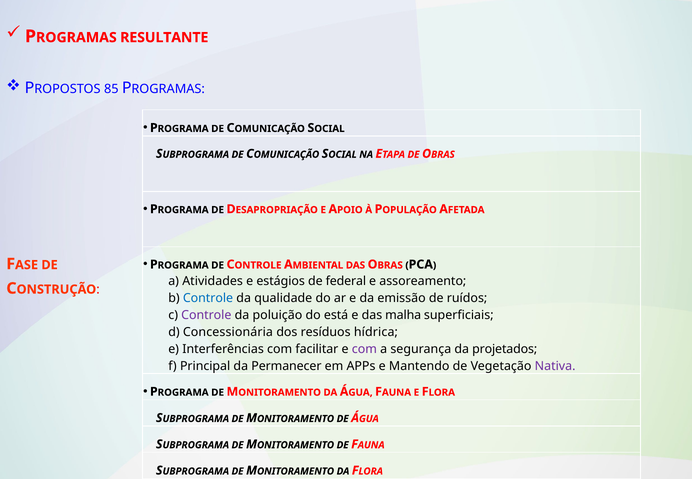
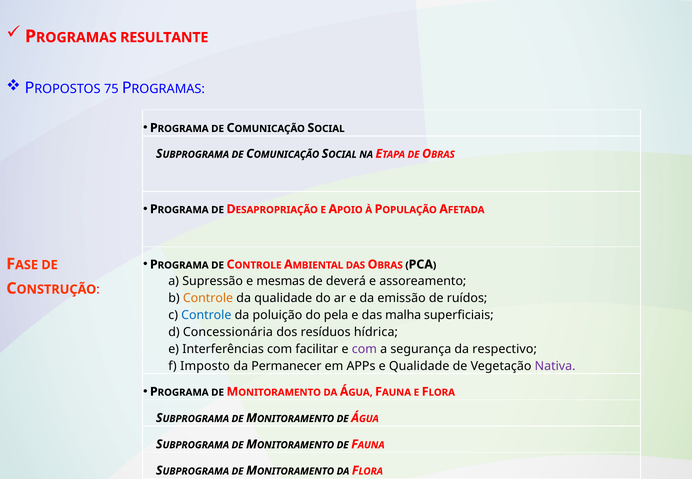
85: 85 -> 75
Atividades: Atividades -> Supressão
estágios: estágios -> mesmas
federal: federal -> deverá
Controle at (208, 298) colour: blue -> orange
Controle at (206, 315) colour: purple -> blue
está: está -> pela
projetados: projetados -> respectivo
Principal: Principal -> Imposto
e Mantendo: Mantendo -> Qualidade
